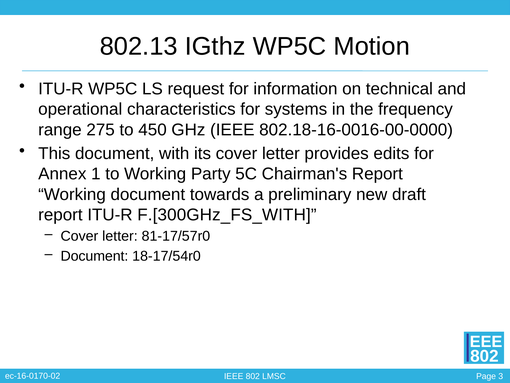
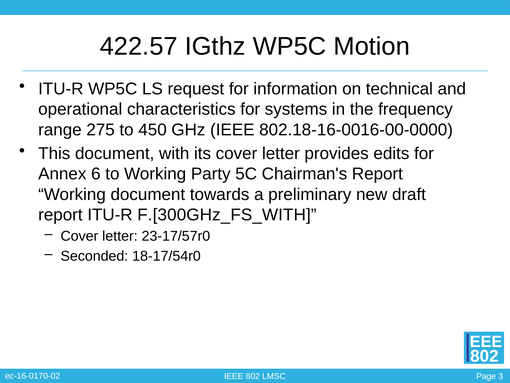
802.13: 802.13 -> 422.57
1: 1 -> 6
81-17/57r0: 81-17/57r0 -> 23-17/57r0
Document at (94, 256): Document -> Seconded
